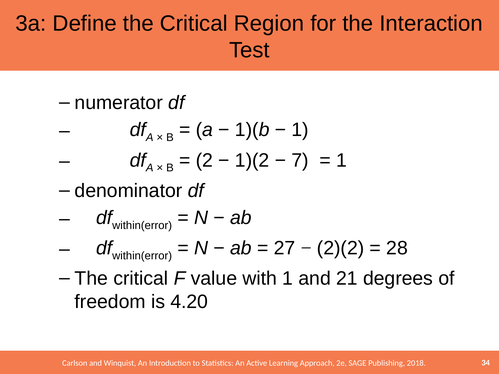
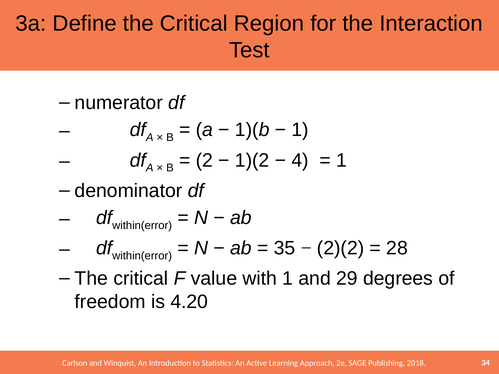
7: 7 -> 4
27: 27 -> 35
21: 21 -> 29
